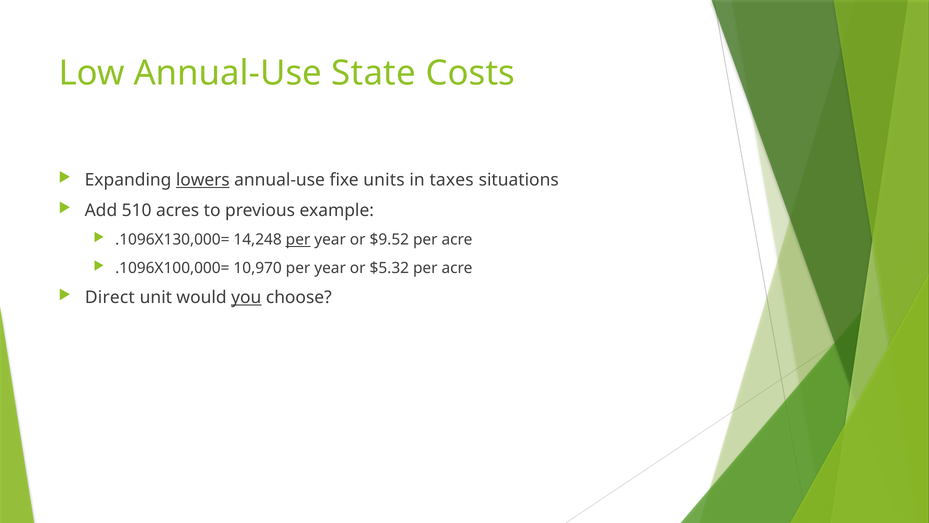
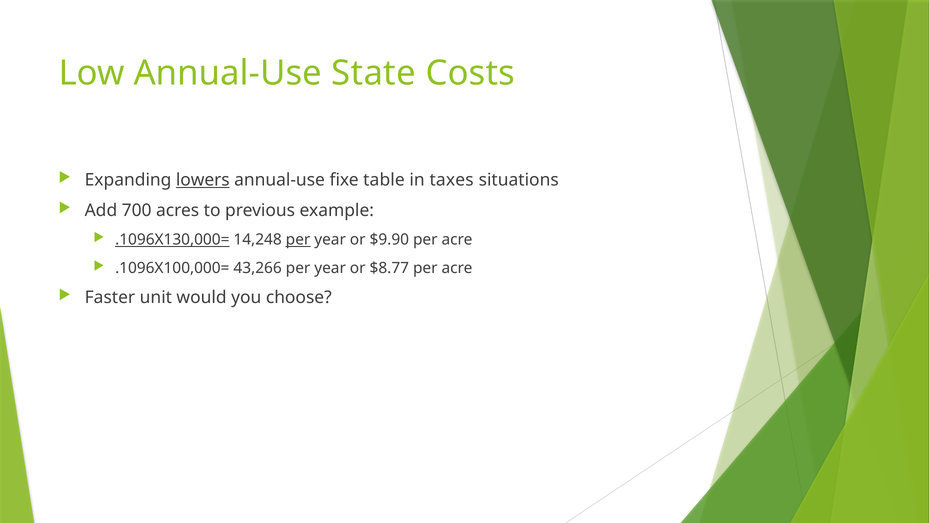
units: units -> table
510: 510 -> 700
.1096X130,000= underline: none -> present
$9.52: $9.52 -> $9.90
10,970: 10,970 -> 43,266
$5.32: $5.32 -> $8.77
Direct: Direct -> Faster
you underline: present -> none
